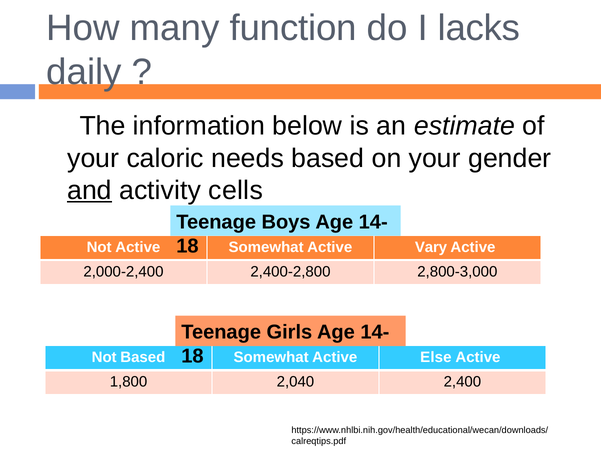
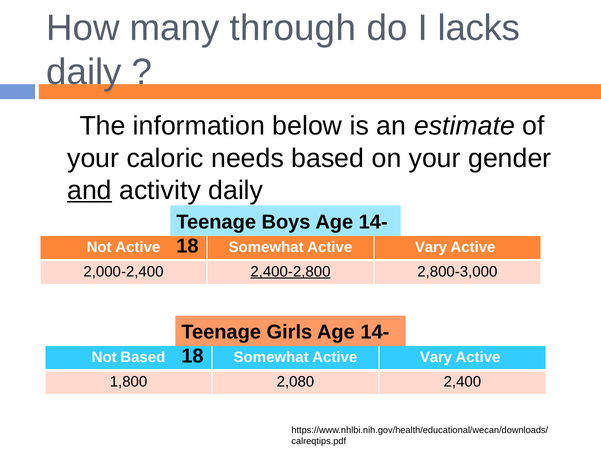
function: function -> through
activity cells: cells -> daily
2,400-2,800 underline: none -> present
Else at (436, 357): Else -> Vary
2,040: 2,040 -> 2,080
